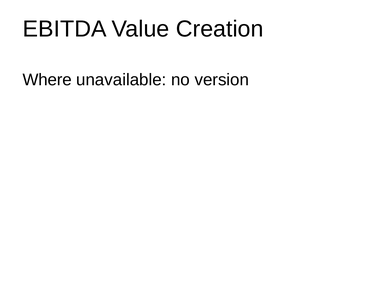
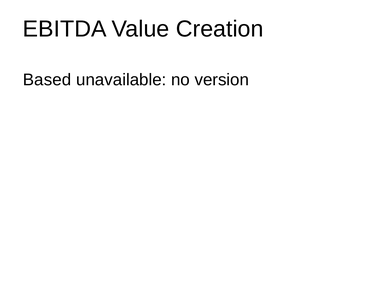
Where: Where -> Based
